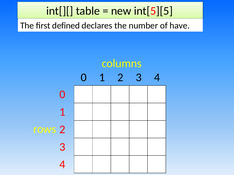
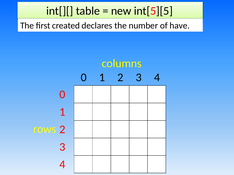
defined: defined -> created
